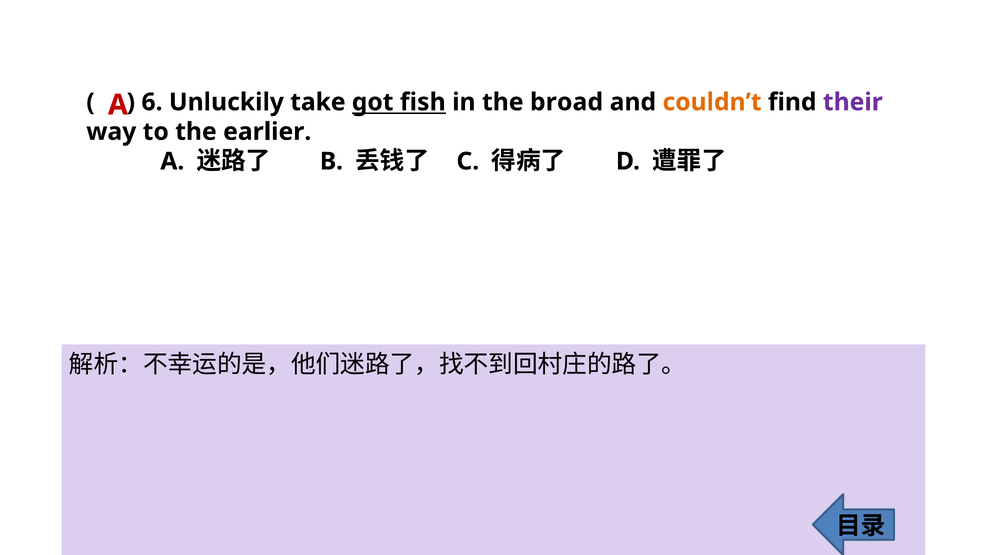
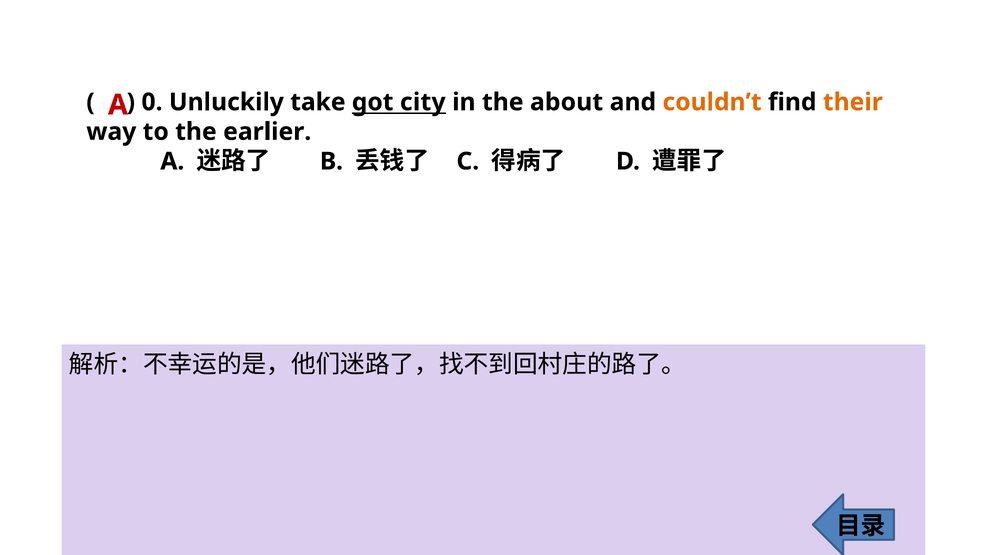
6: 6 -> 0
fish: fish -> city
broad: broad -> about
their colour: purple -> orange
